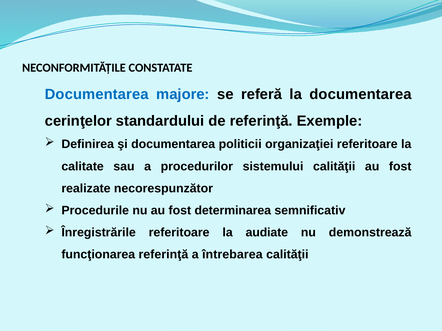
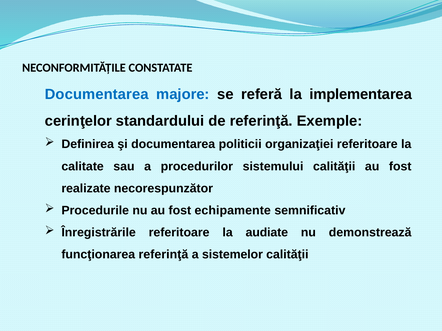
la documentarea: documentarea -> implementarea
determinarea: determinarea -> echipamente
întrebarea: întrebarea -> sistemelor
